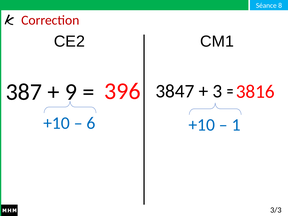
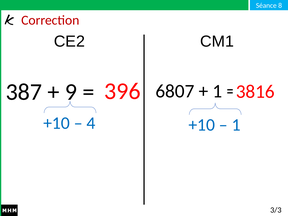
3847: 3847 -> 6807
3 at (217, 91): 3 -> 1
6: 6 -> 4
